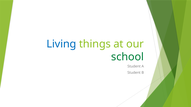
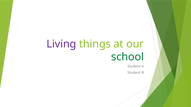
Living colour: blue -> purple
